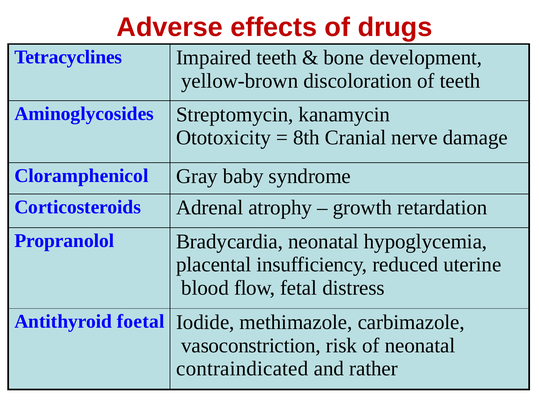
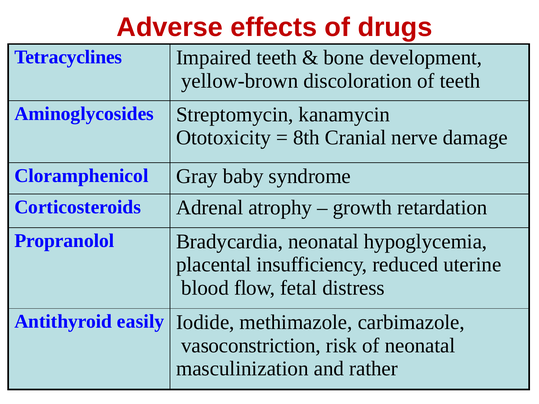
foetal: foetal -> easily
contraindicated: contraindicated -> masculinization
